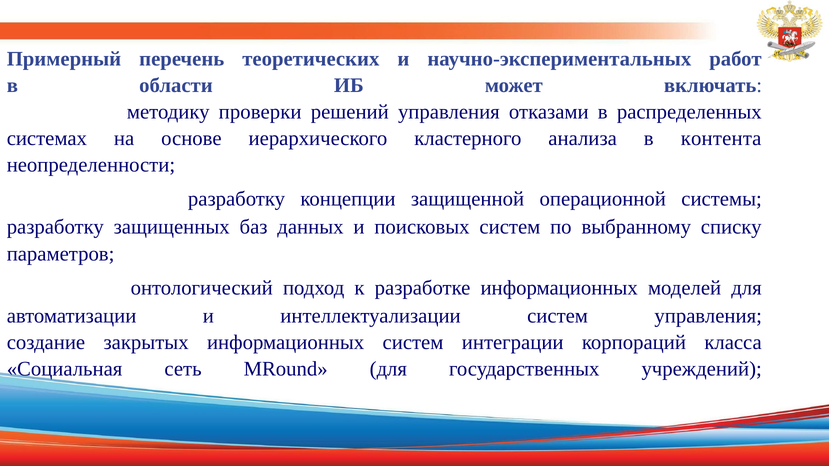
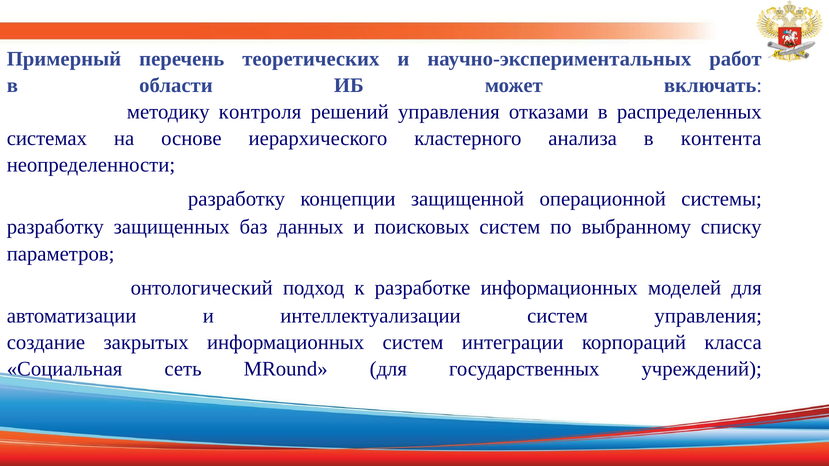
проверки: проверки -> контроля
